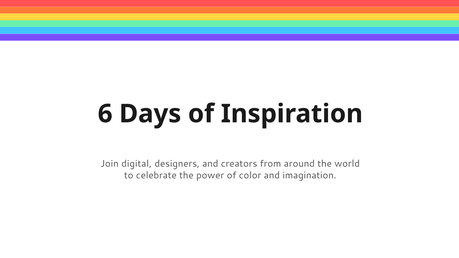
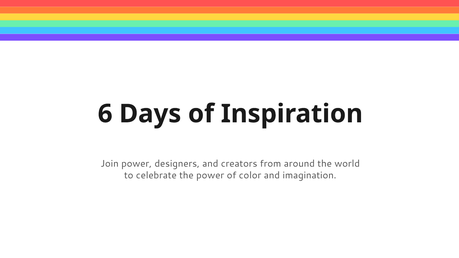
Join digital: digital -> power
